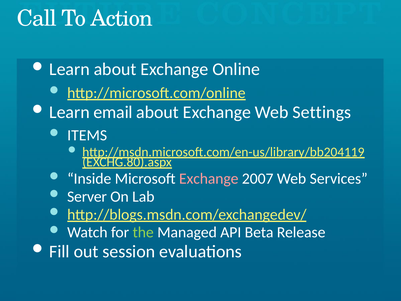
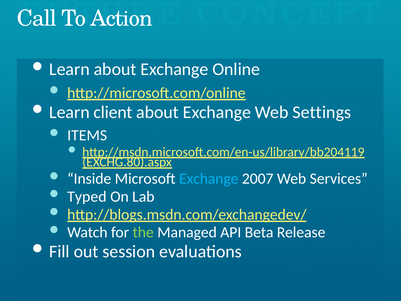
email: email -> client
Exchange at (209, 179) colour: pink -> light blue
Server: Server -> Typed
